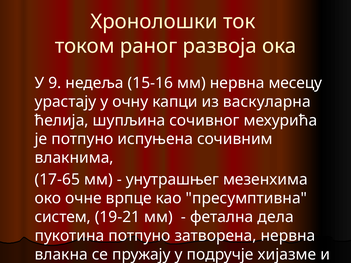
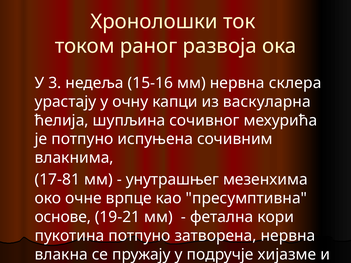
9: 9 -> 3
месецу: месецу -> склера
17-65: 17-65 -> 17-81
систем: систем -> основе
дела: дела -> кори
